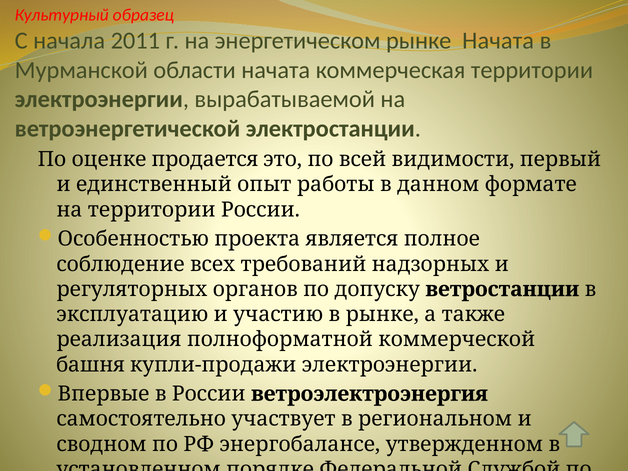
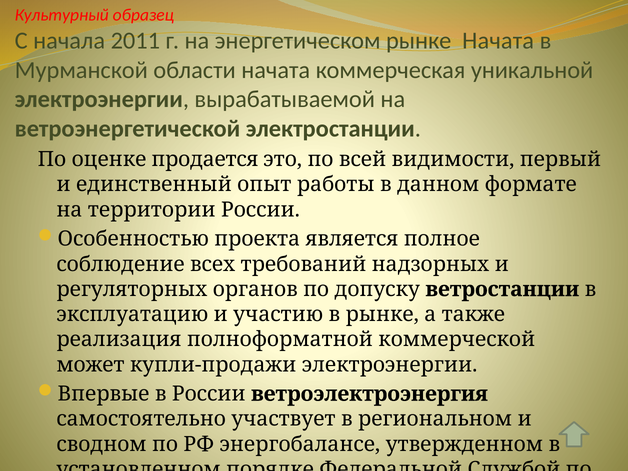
коммерческая территории: территории -> уникальной
башня: башня -> может
